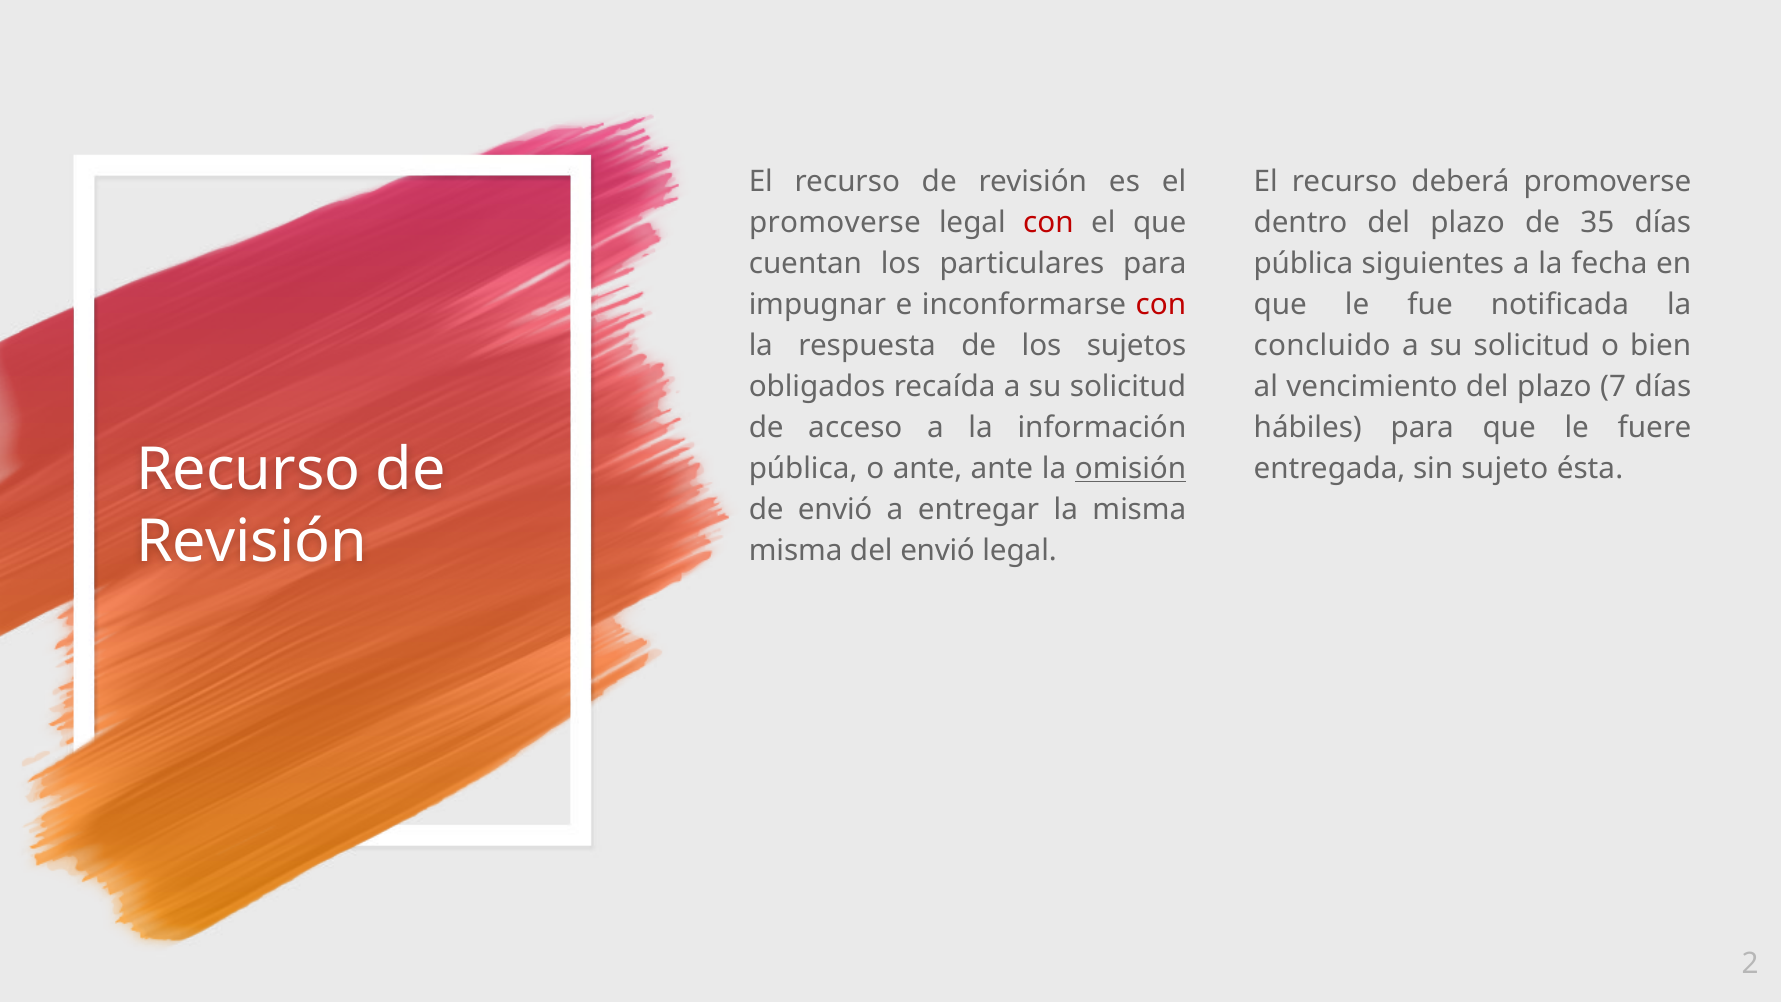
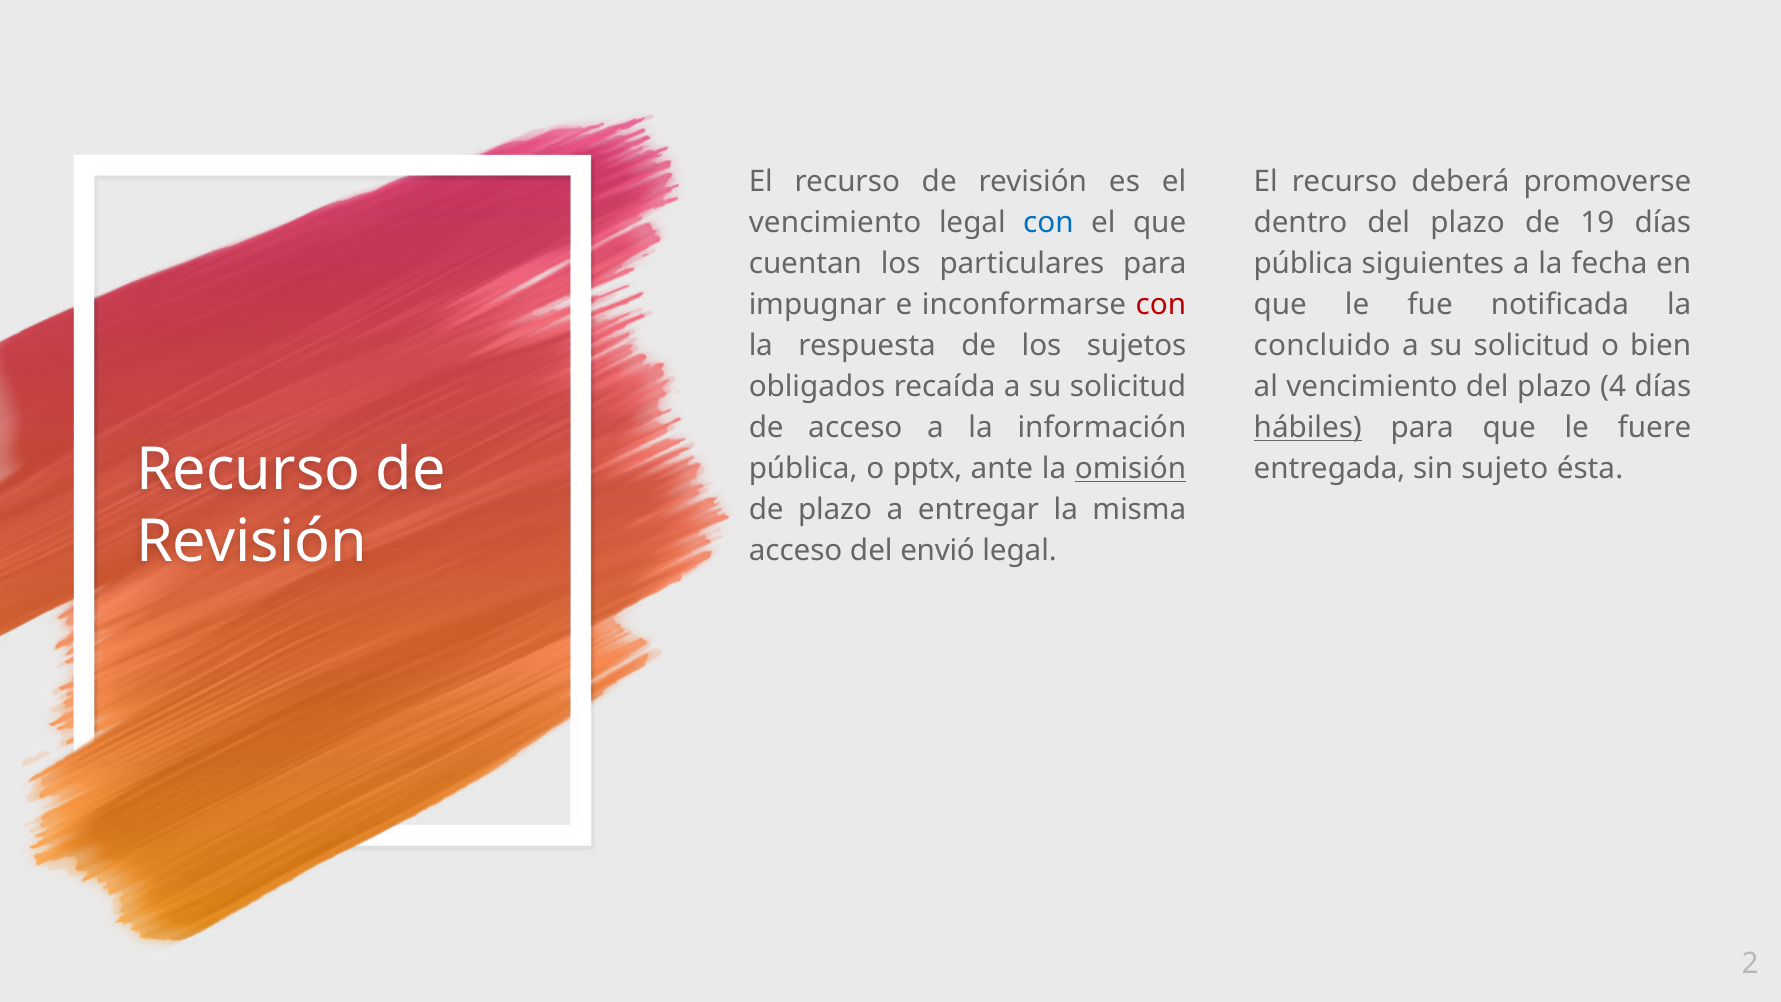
promoverse at (835, 223): promoverse -> vencimiento
con at (1049, 223) colour: red -> blue
35: 35 -> 19
7: 7 -> 4
hábiles underline: none -> present
o ante: ante -> pptx
de envió: envió -> plazo
misma at (796, 551): misma -> acceso
